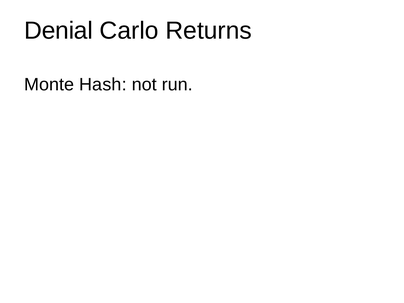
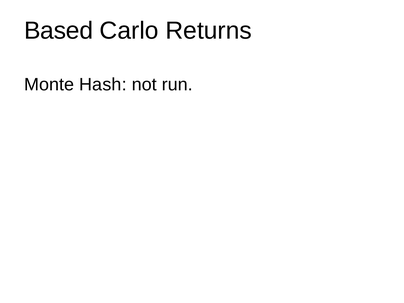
Denial: Denial -> Based
